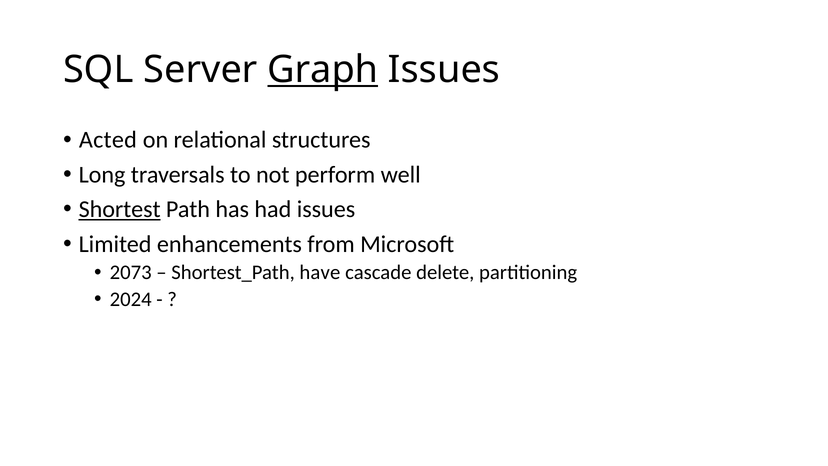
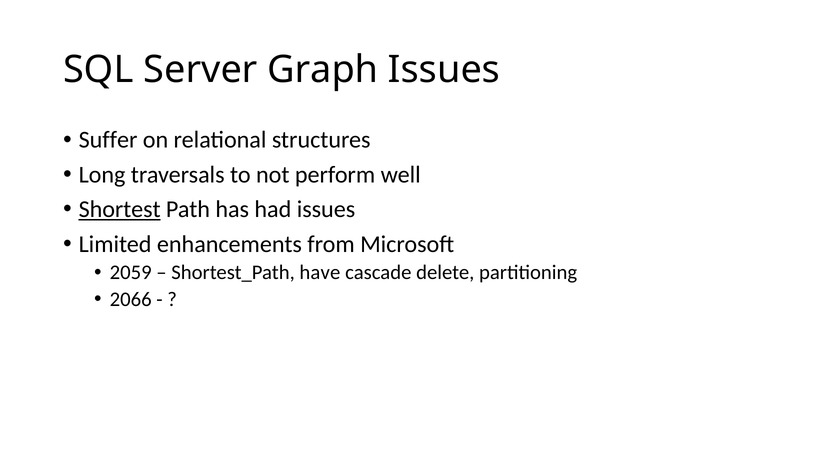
Graph underline: present -> none
Acted: Acted -> Suffer
2073: 2073 -> 2059
2024: 2024 -> 2066
